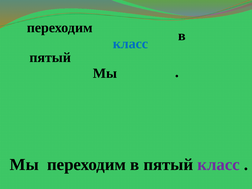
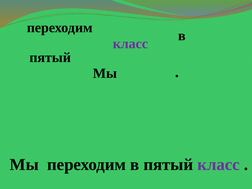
класс at (130, 44) colour: blue -> purple
